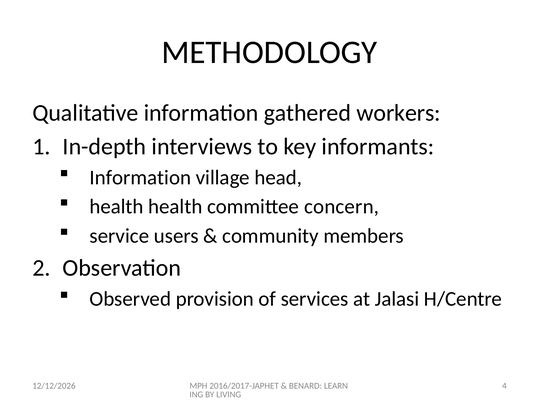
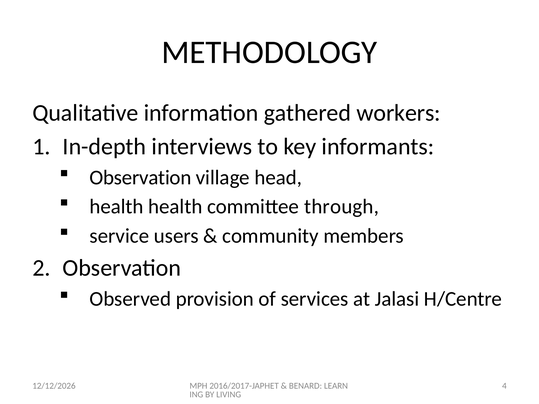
Information at (140, 178): Information -> Observation
concern: concern -> through
